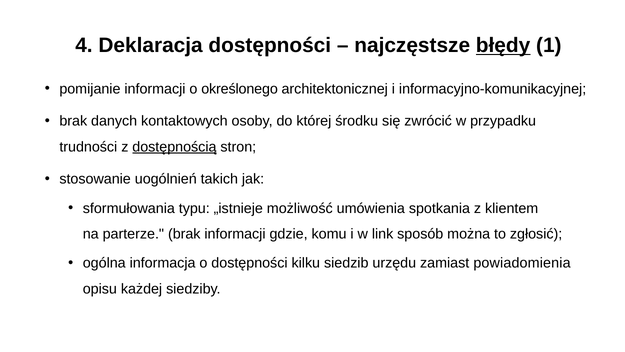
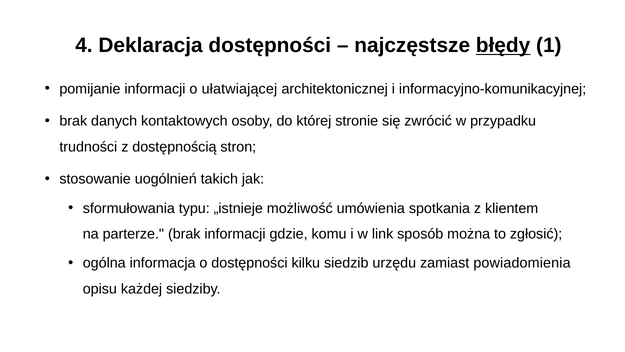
określonego: określonego -> ułatwiającej
środku: środku -> stronie
dostępnością underline: present -> none
